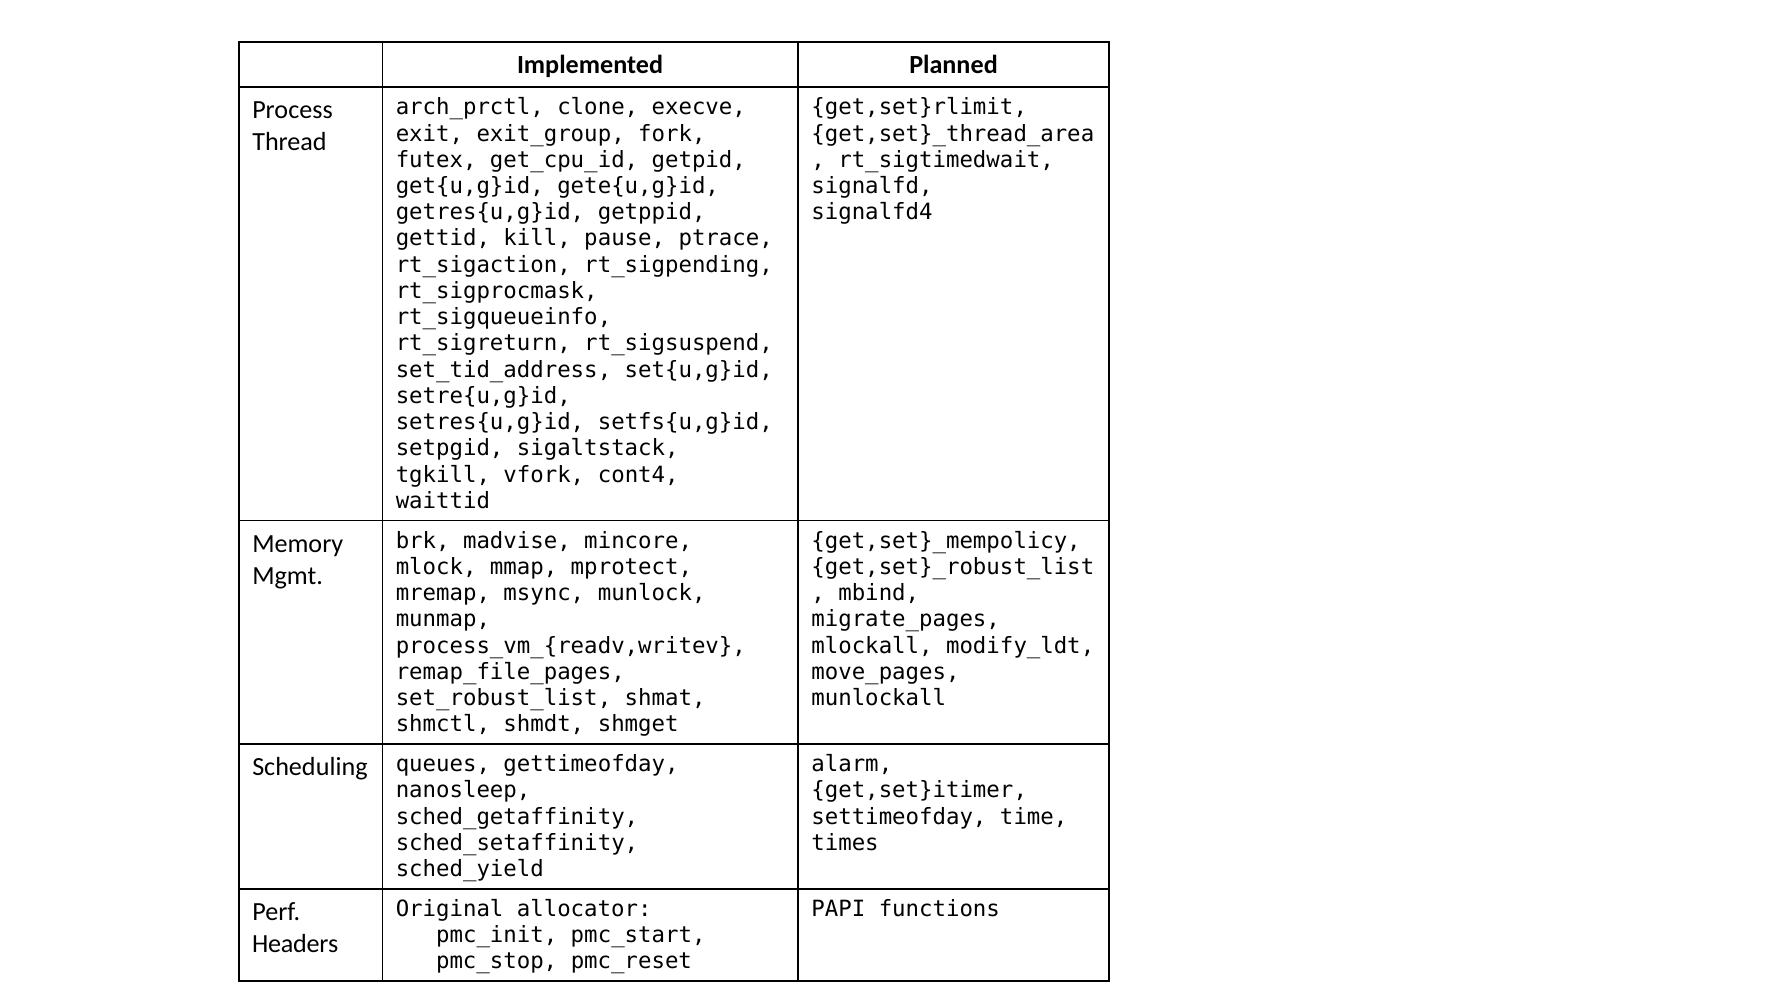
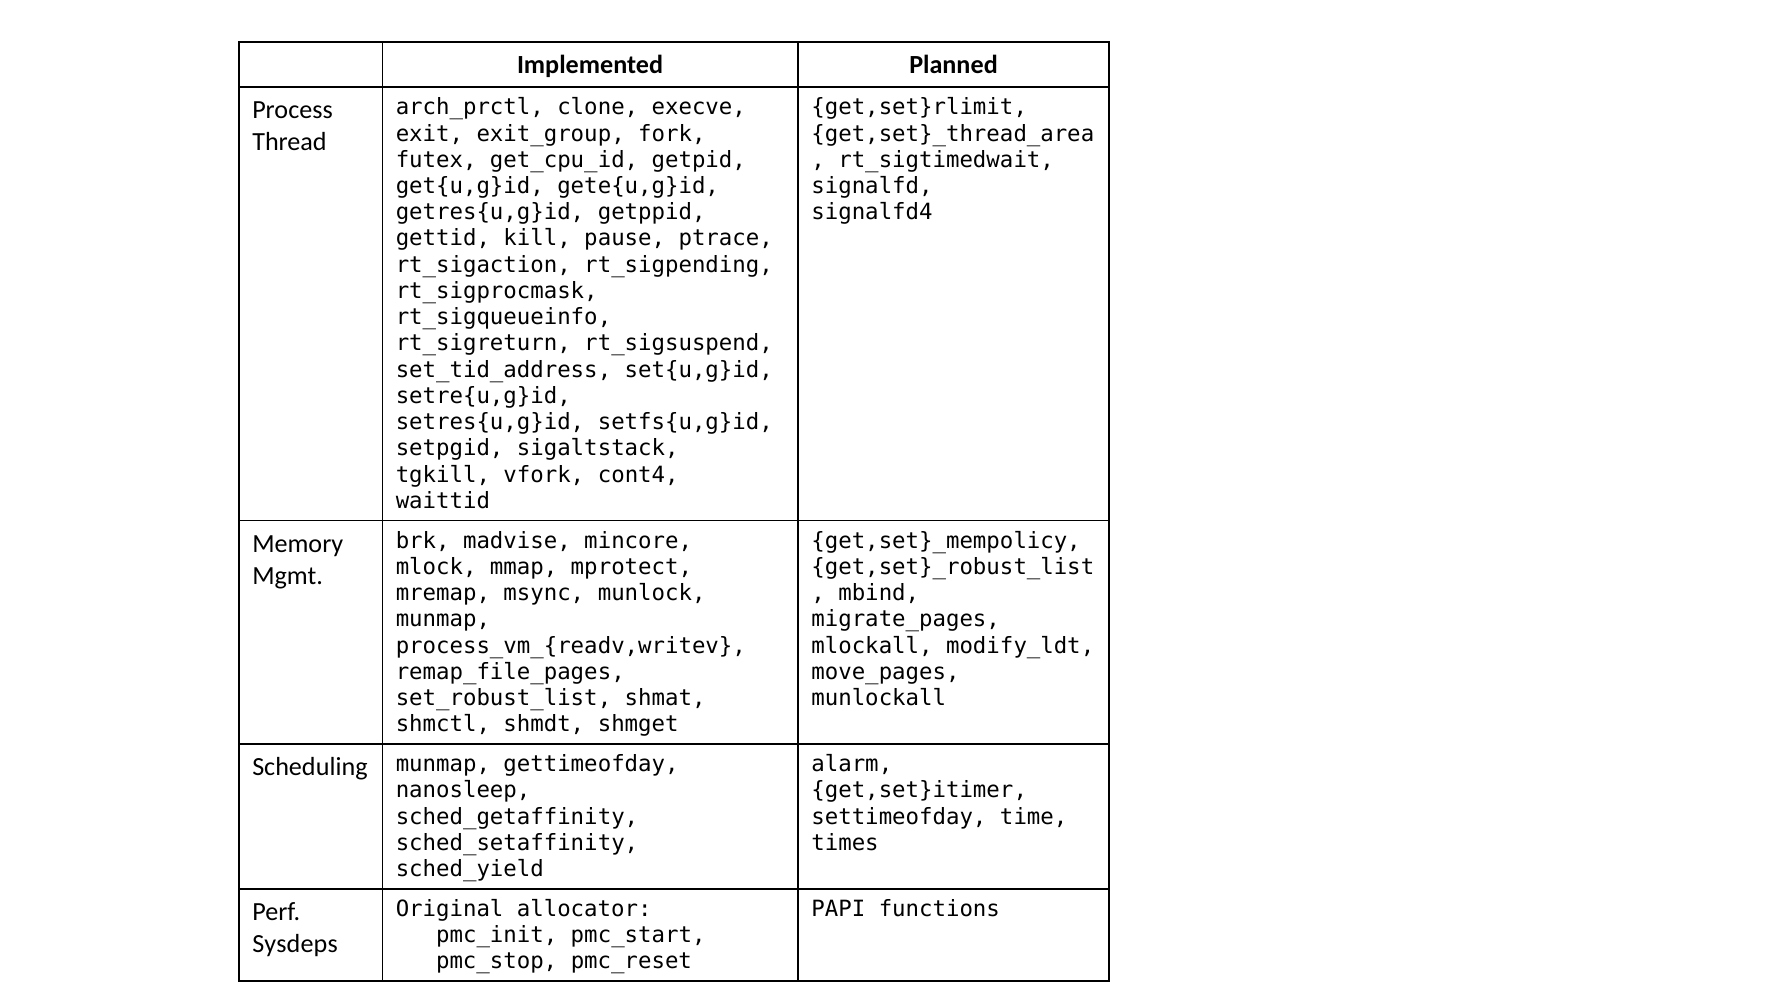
Scheduling queues: queues -> munmap
Headers: Headers -> Sysdeps
